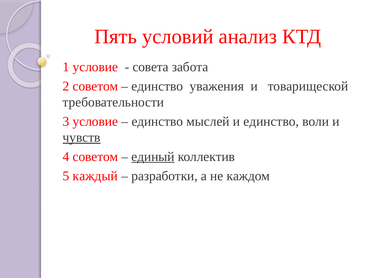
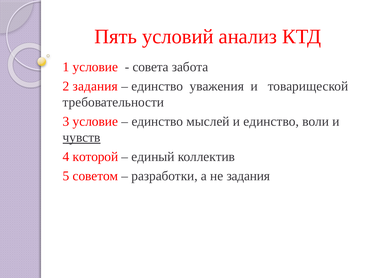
2 советом: советом -> задания
4 советом: советом -> которой
единый underline: present -> none
каждый: каждый -> советом
не каждом: каждом -> задания
